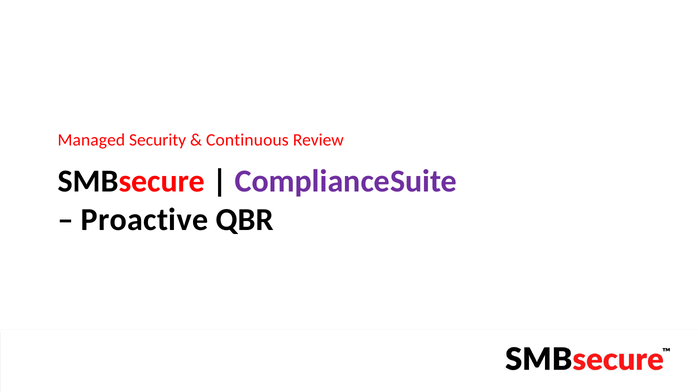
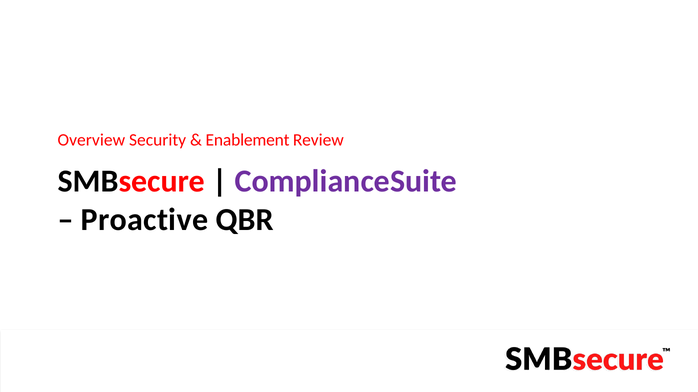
Managed: Managed -> Overview
Continuous: Continuous -> Enablement
